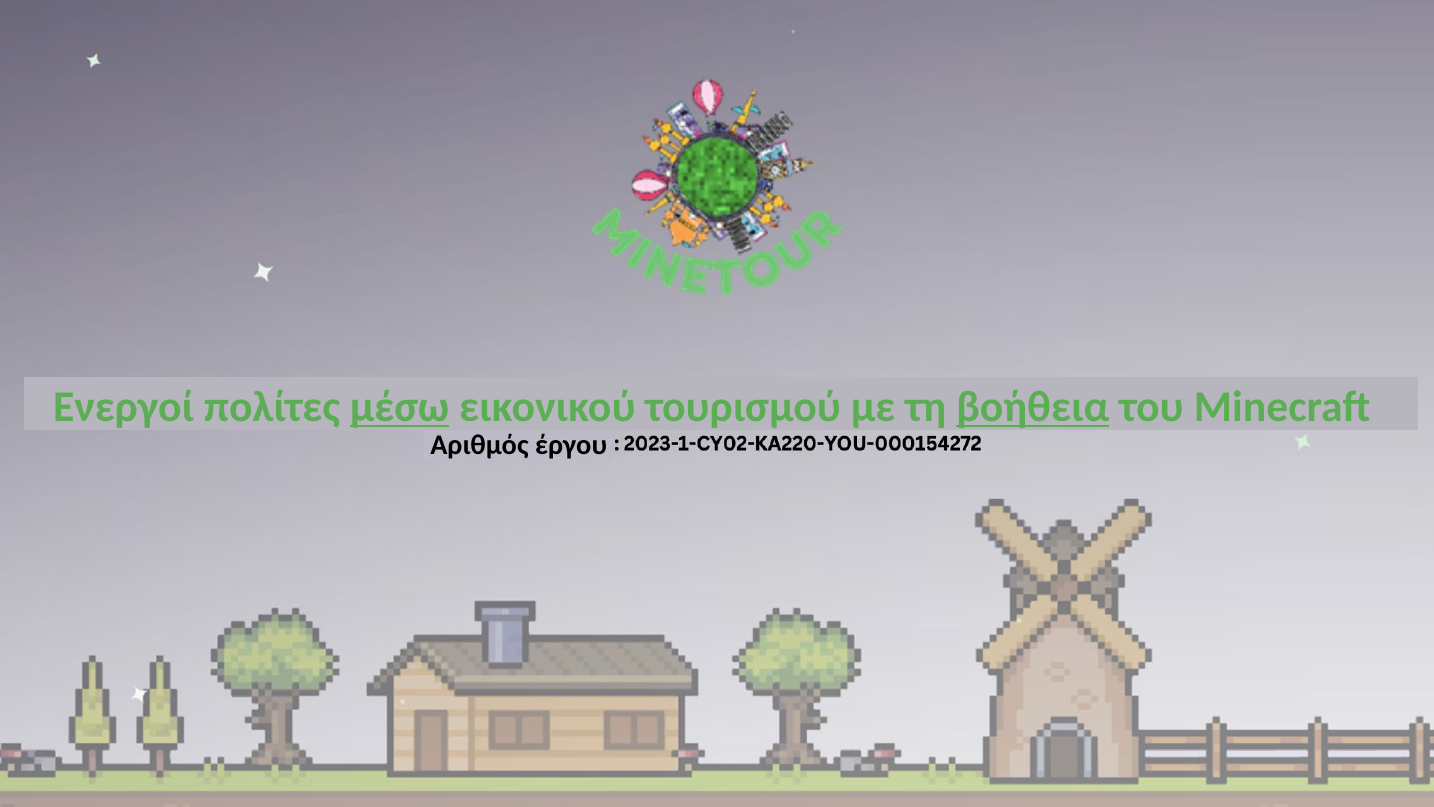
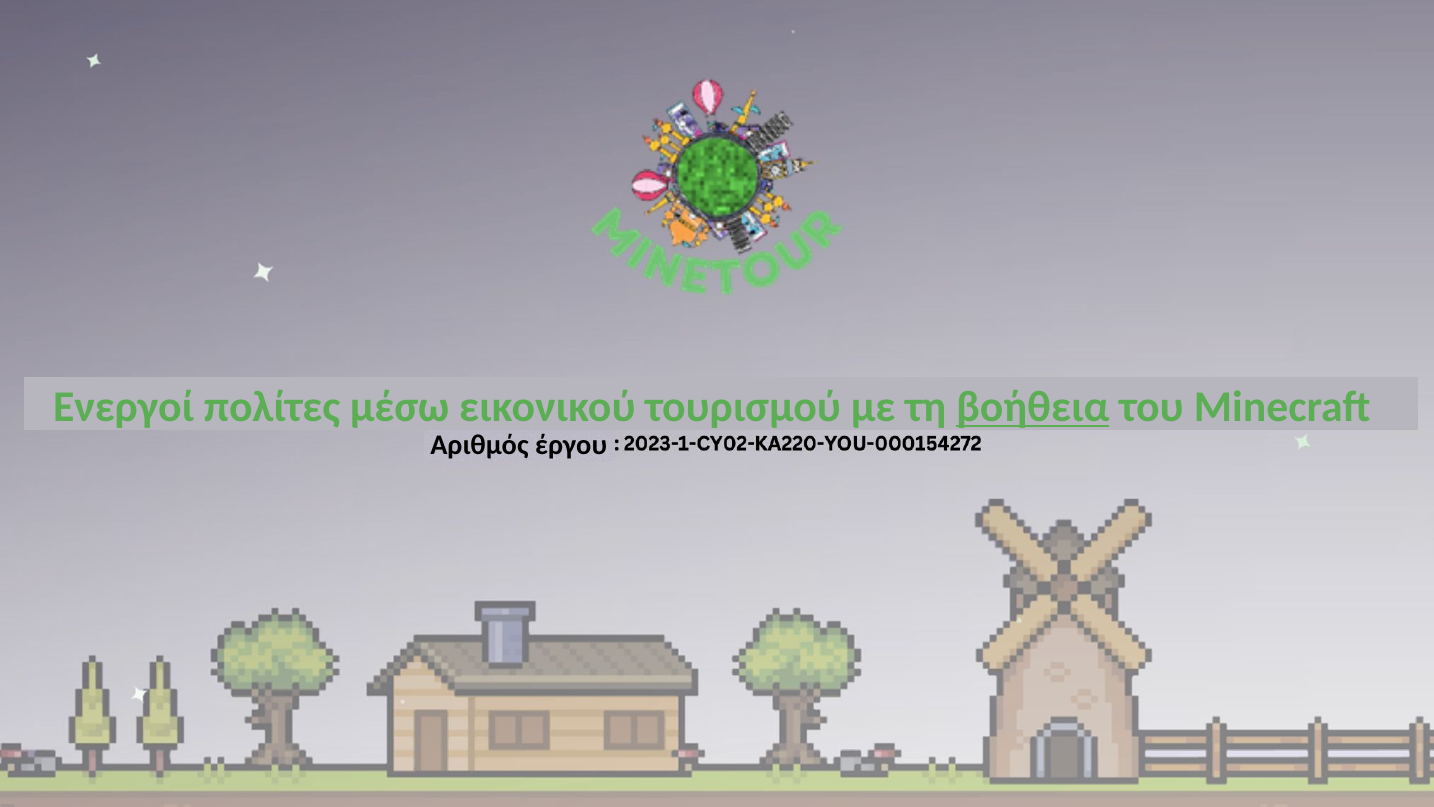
μέσω underline: present -> none
